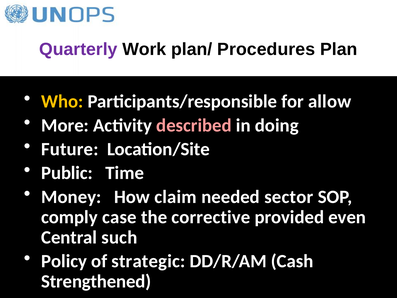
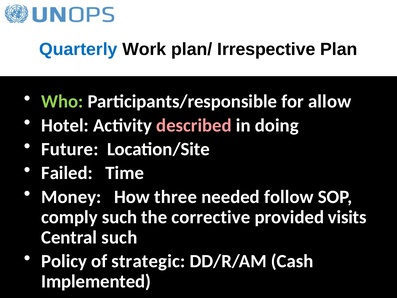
Quarterly colour: purple -> blue
Procedures: Procedures -> Irrespective
Who colour: yellow -> light green
More: More -> Hotel
Public: Public -> Failed
claim: claim -> three
sector: sector -> follow
comply case: case -> such
even: even -> visits
Strengthened: Strengthened -> Implemented
